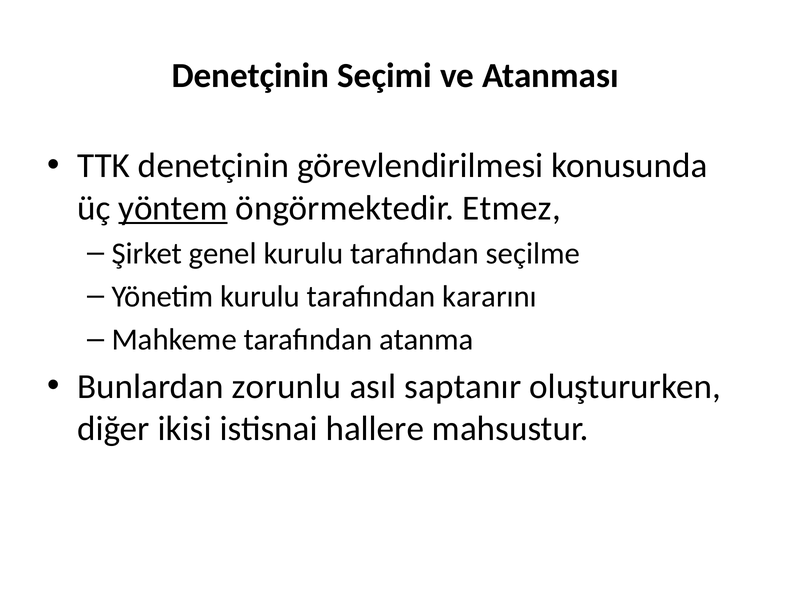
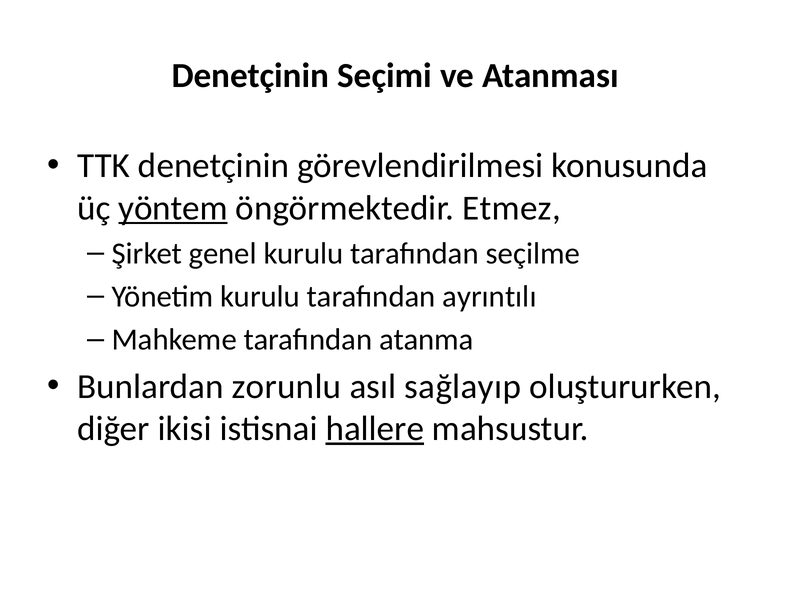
kararını: kararını -> ayrıntılı
saptanır: saptanır -> sağlayıp
hallere underline: none -> present
